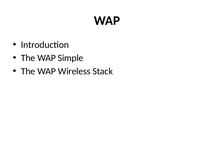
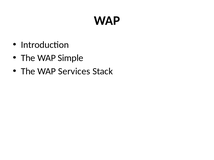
Wireless: Wireless -> Services
